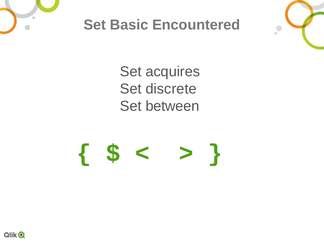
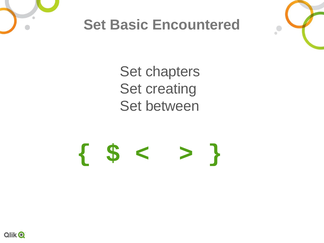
acquires: acquires -> chapters
discrete: discrete -> creating
